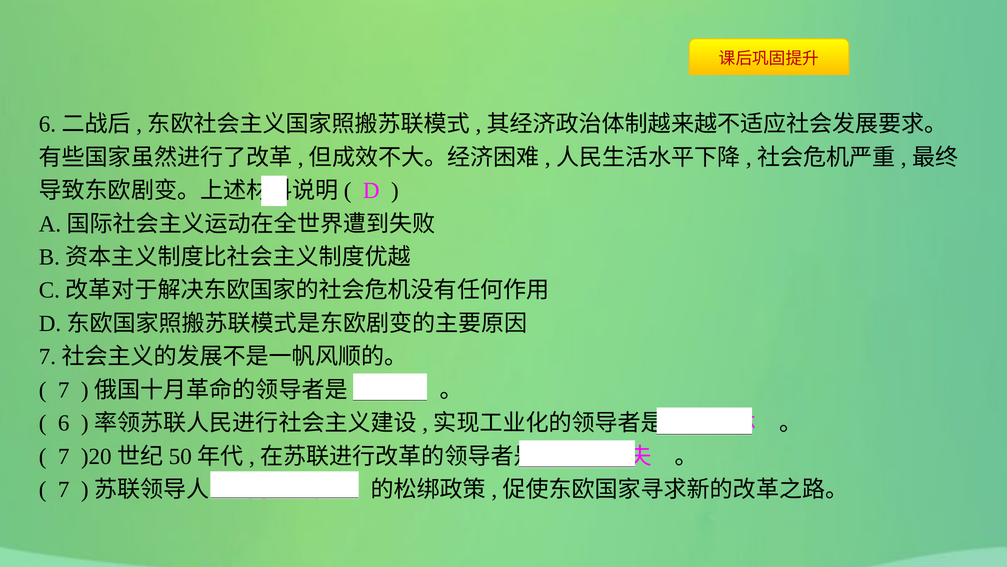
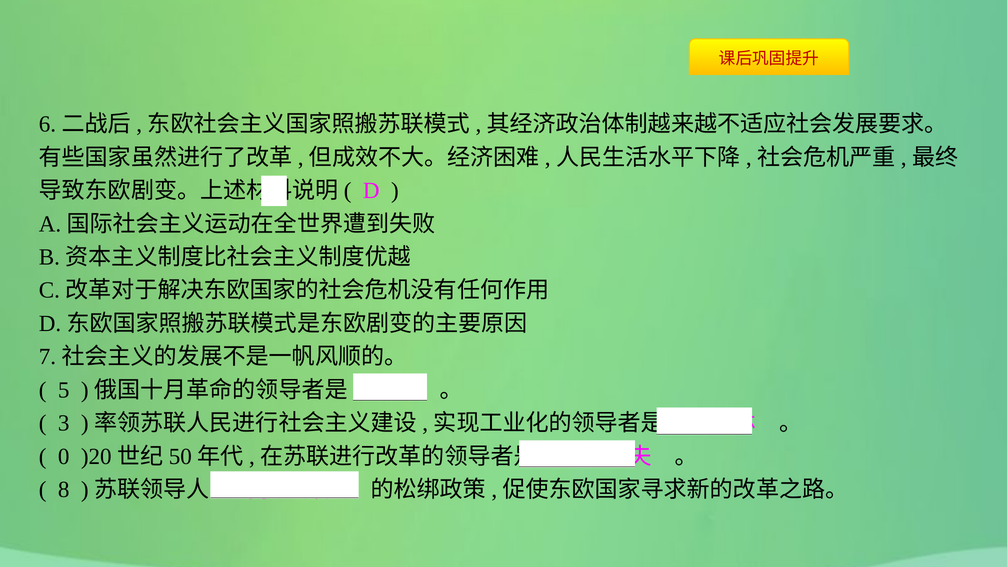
7 at (64, 390): 7 -> 5
6: 6 -> 3
7 at (64, 456): 7 -> 0
7 at (64, 489): 7 -> 8
